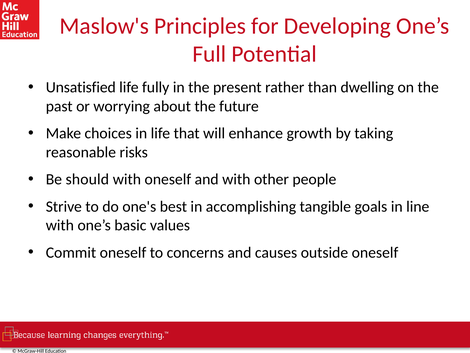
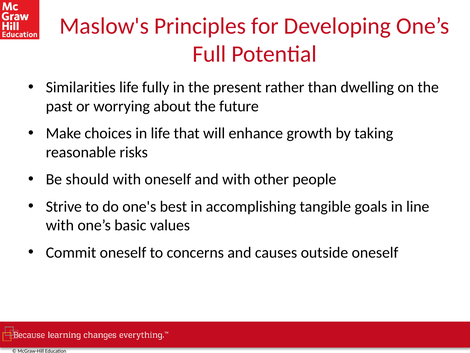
Unsatisfied: Unsatisfied -> Similarities
